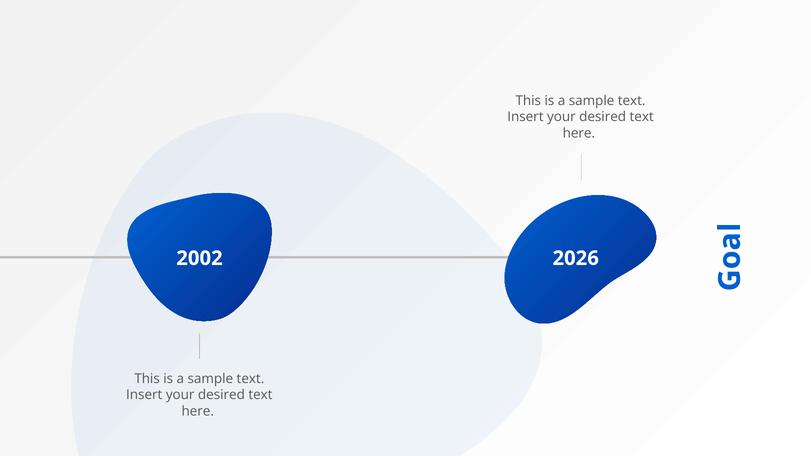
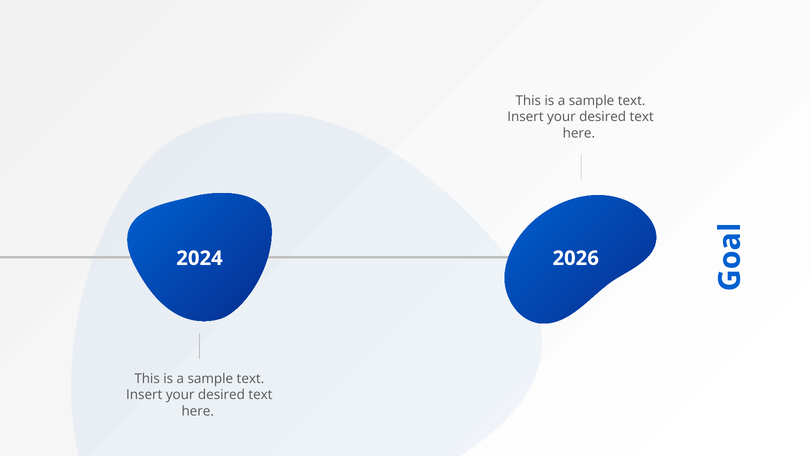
2002: 2002 -> 2024
